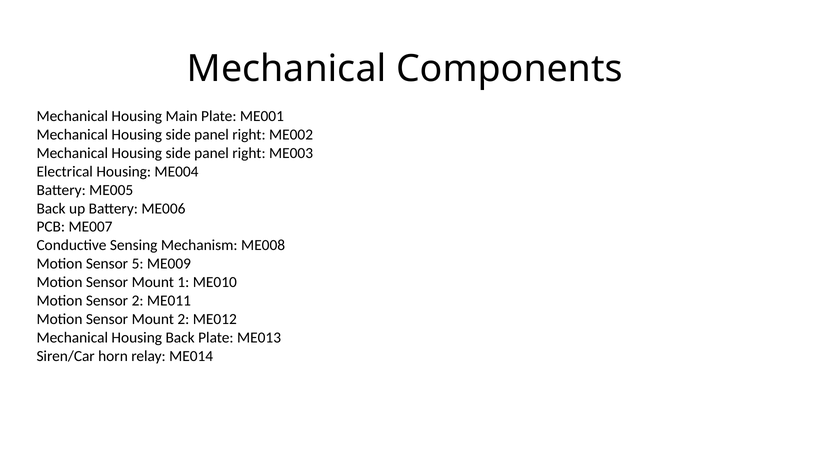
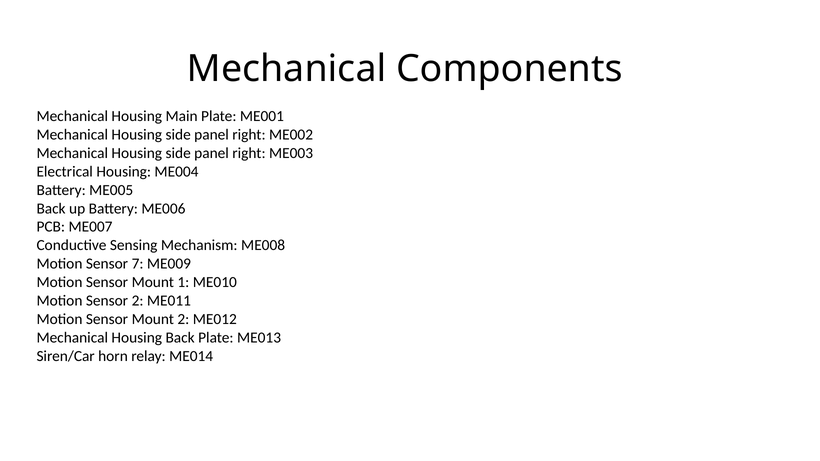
5: 5 -> 7
